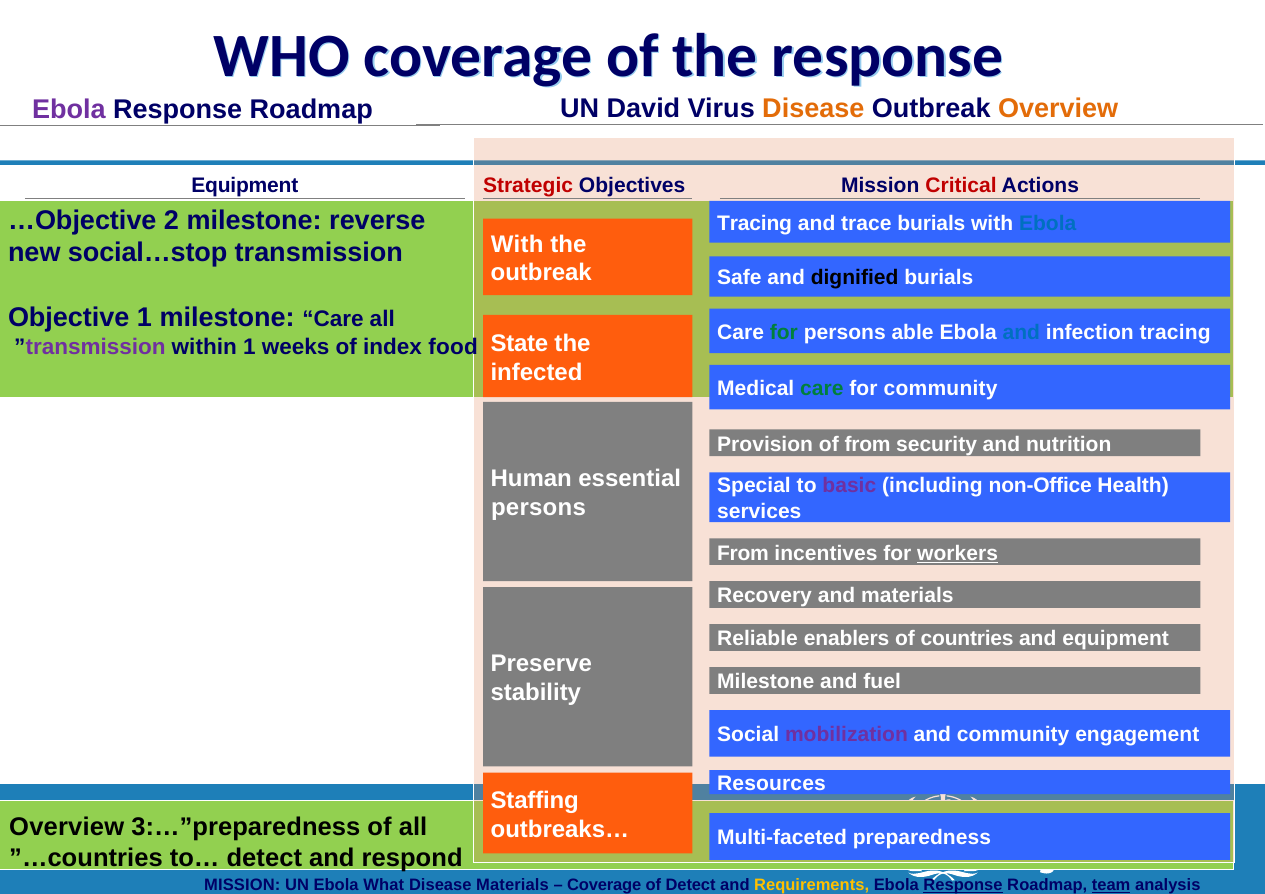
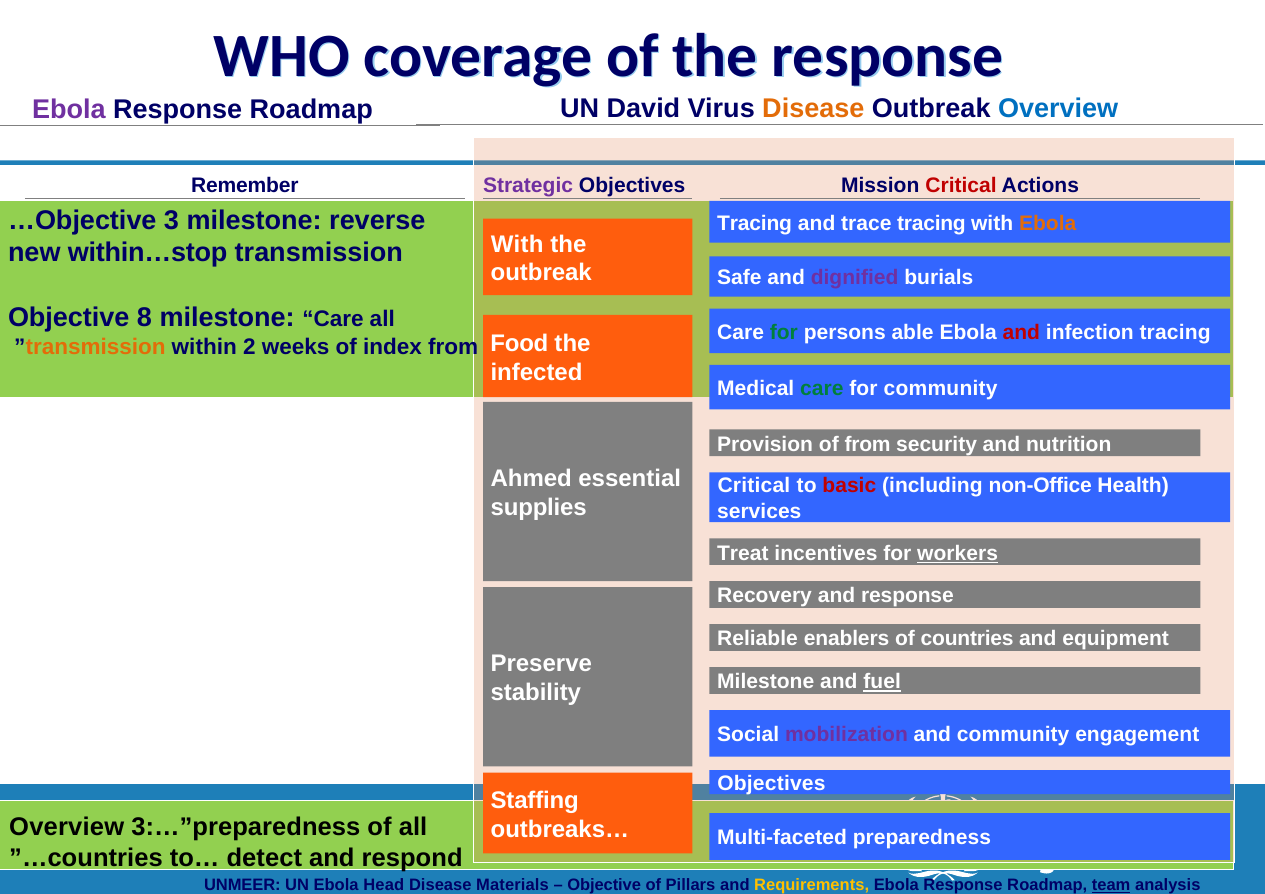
Overview at (1058, 108) colour: orange -> blue
Strategic colour: red -> purple
Equipment at (245, 186): Equipment -> Remember
2: 2 -> 3
trace burials: burials -> tracing
Ebola at (1048, 223) colour: blue -> orange
social…stop: social…stop -> within…stop
dignified colour: black -> purple
Objective 1: 1 -> 8
and at (1021, 333) colour: blue -> red
State: State -> Food
transmission at (96, 347) colour: purple -> orange
within 1: 1 -> 2
index food: food -> from
Human: Human -> Ahmed
Special at (754, 486): Special -> Critical
basic colour: purple -> red
persons at (538, 508): persons -> supplies
From at (743, 553): From -> Treat
and materials: materials -> response
fuel underline: none -> present
Resources at (772, 784): Resources -> Objectives
MISSION at (242, 886): MISSION -> UNMEER
What: What -> Head
Coverage at (604, 886): Coverage -> Objective
of Detect: Detect -> Pillars
Response at (963, 886) underline: present -> none
